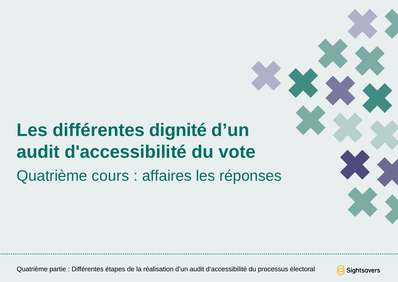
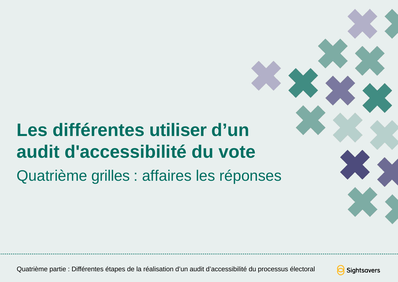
dignité: dignité -> utiliser
cours: cours -> grilles
